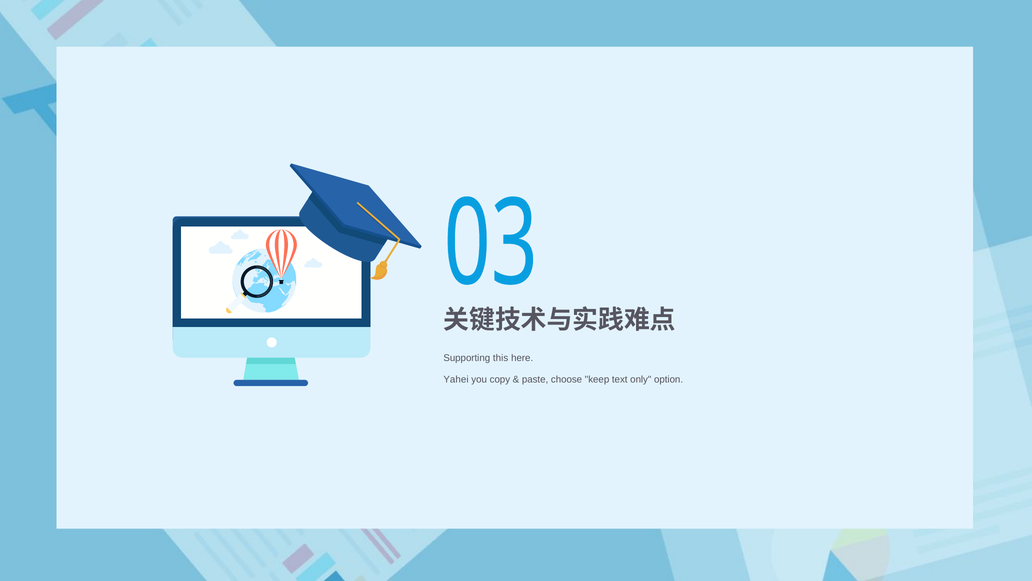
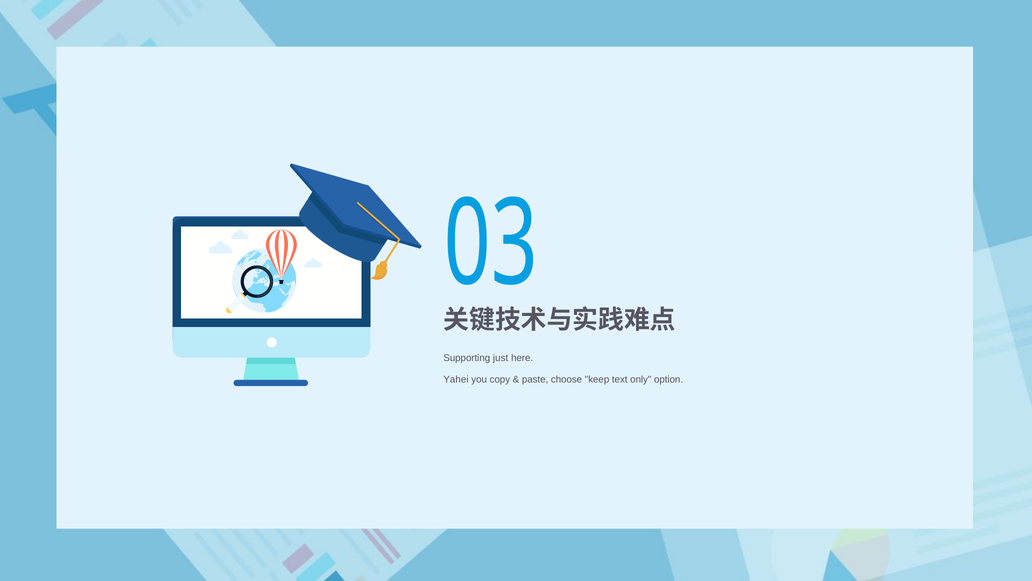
this: this -> just
